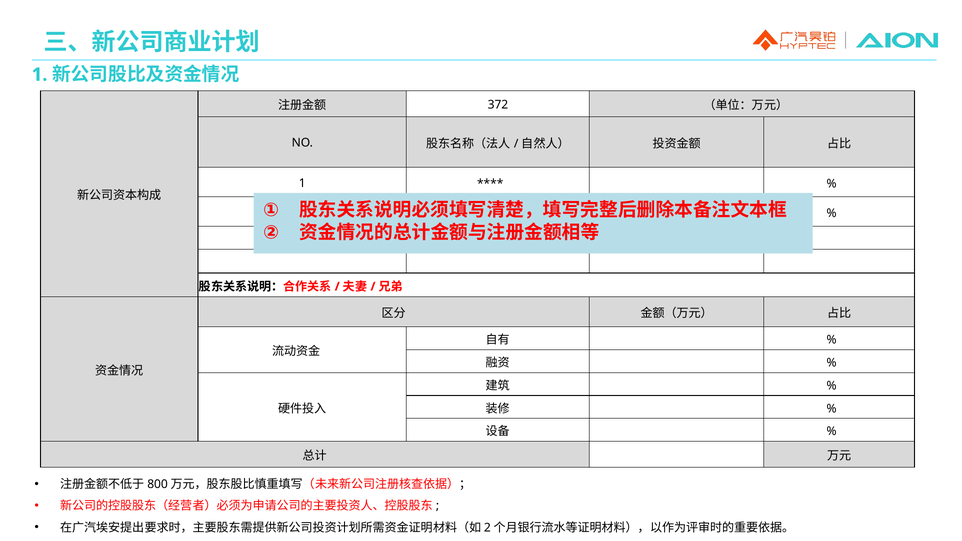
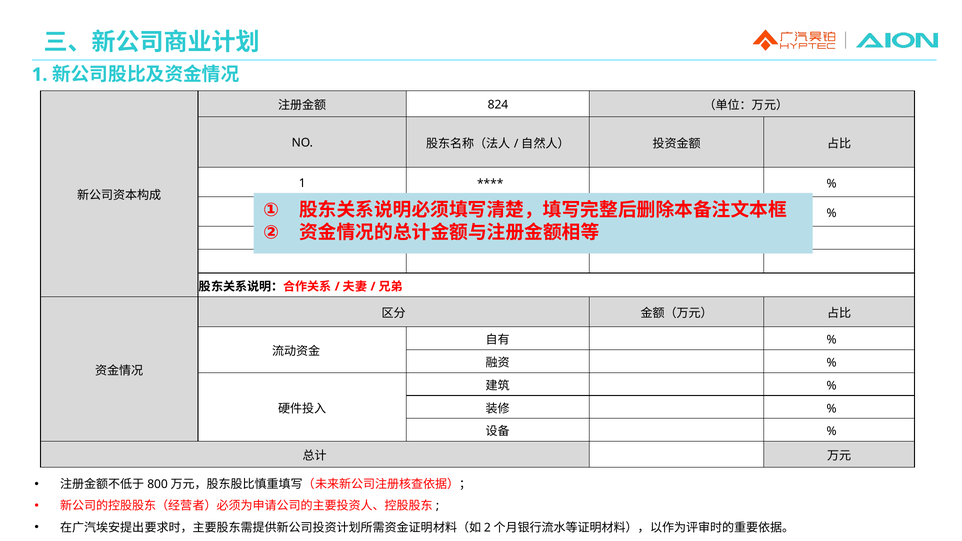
372: 372 -> 824
